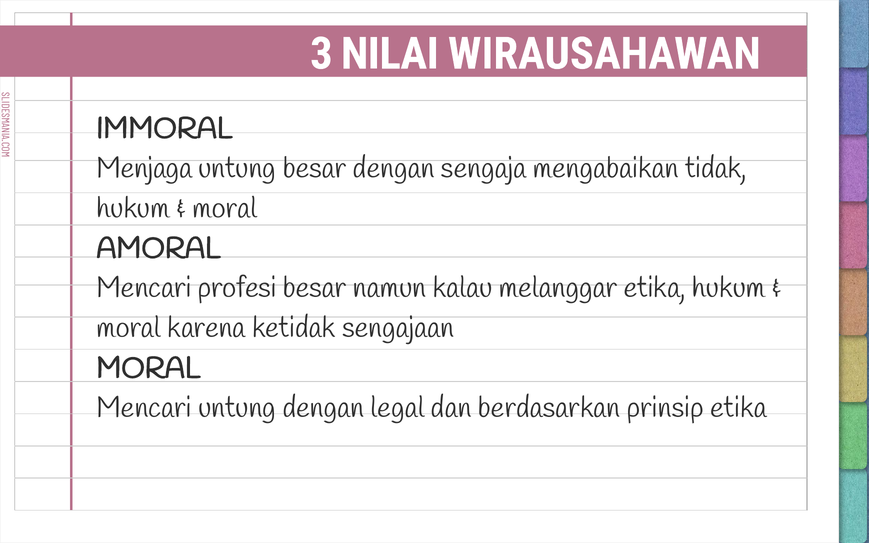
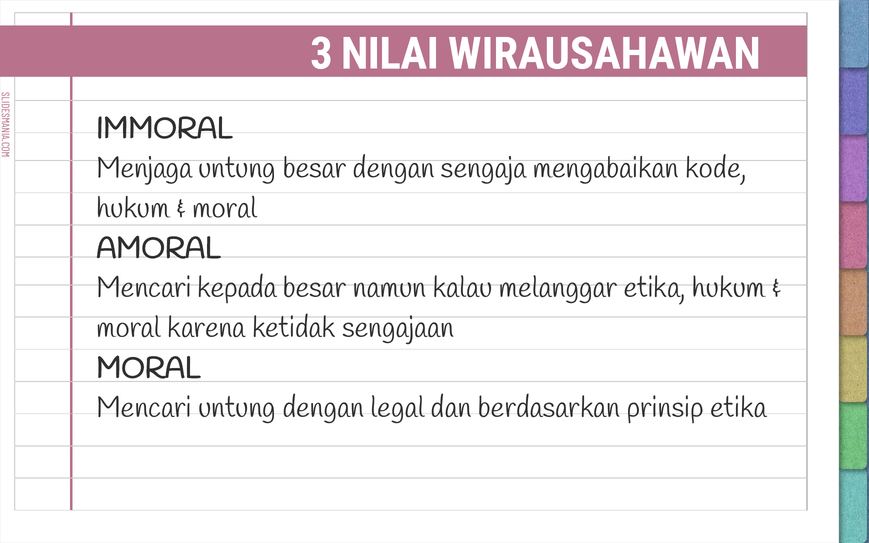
tidak: tidak -> kode
profesi: profesi -> kepada
